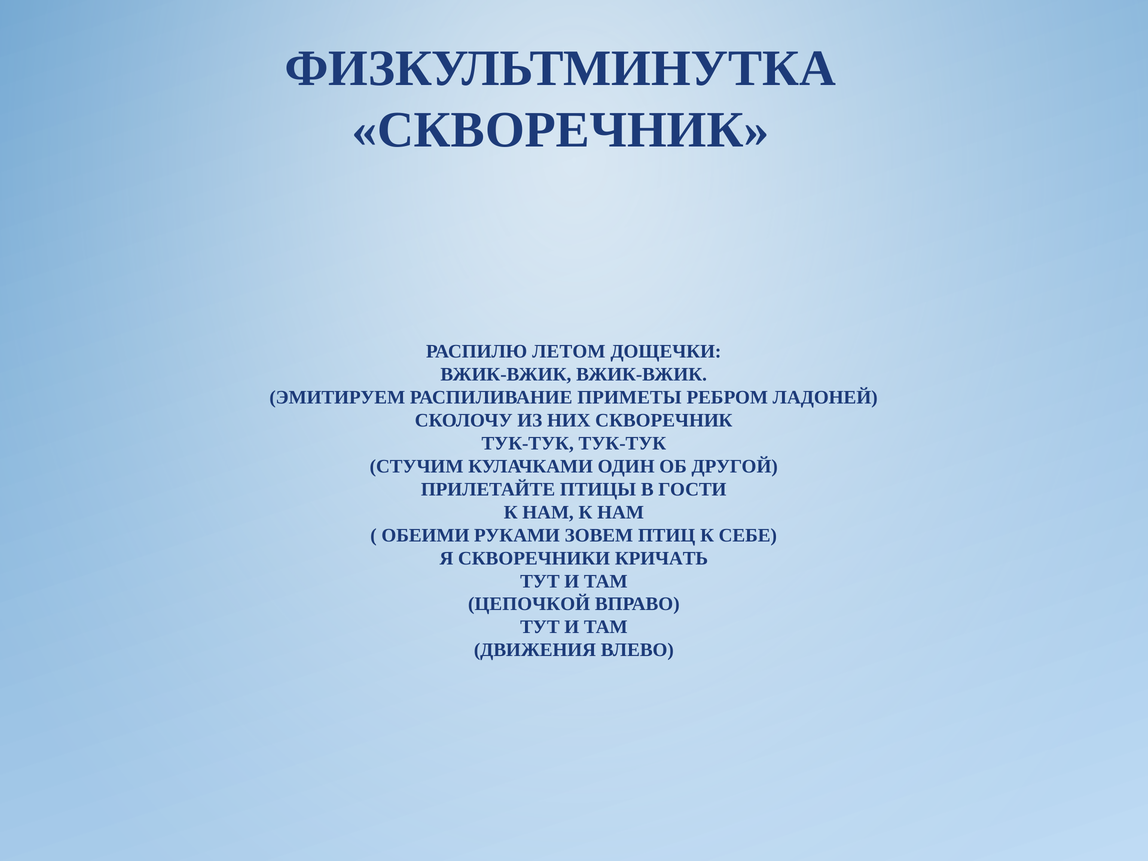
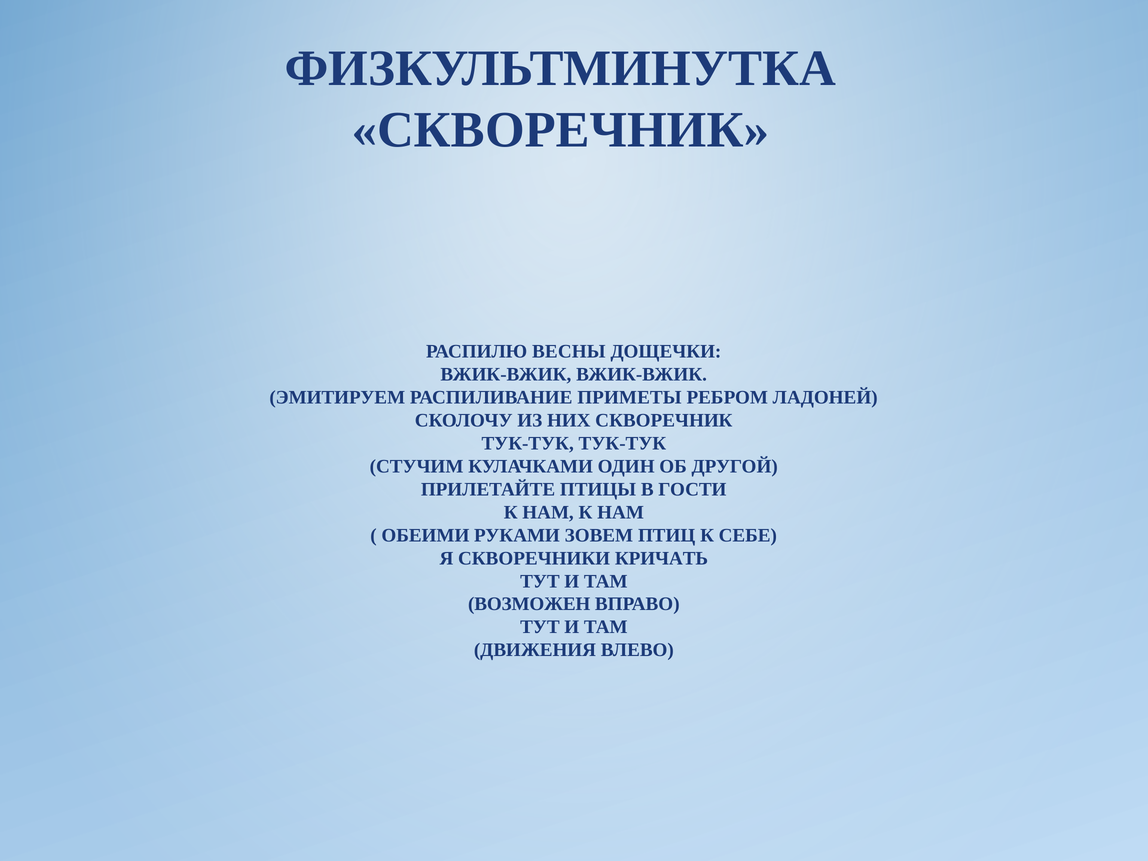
ЛЕТОМ: ЛЕТОМ -> ВЕСНЫ
ЦЕПОЧКОЙ: ЦЕПОЧКОЙ -> ВОЗМОЖЕН
